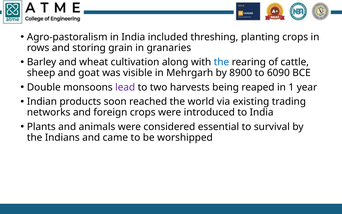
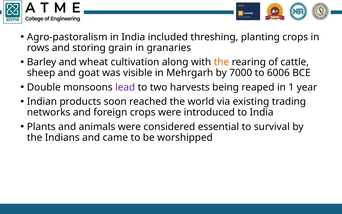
the at (221, 62) colour: blue -> orange
8900: 8900 -> 7000
6090: 6090 -> 6006
